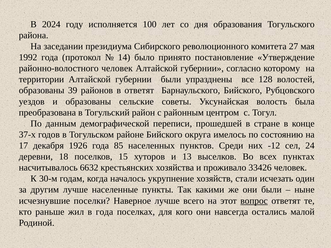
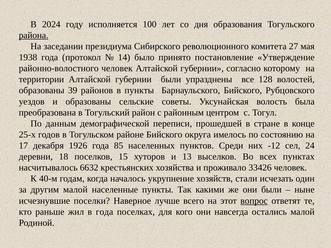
района underline: none -> present
1992: 1992 -> 1938
в ответят: ответят -> пункты
37-х: 37-х -> 25-х
30-м: 30-м -> 40-м
другим лучше: лучше -> малой
